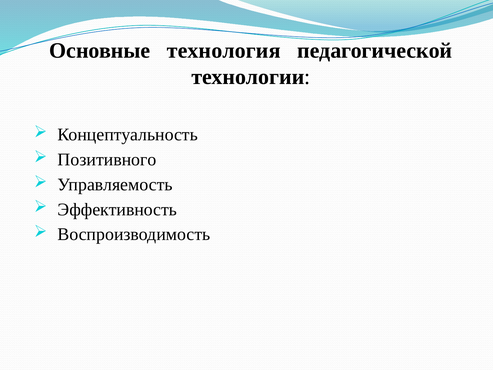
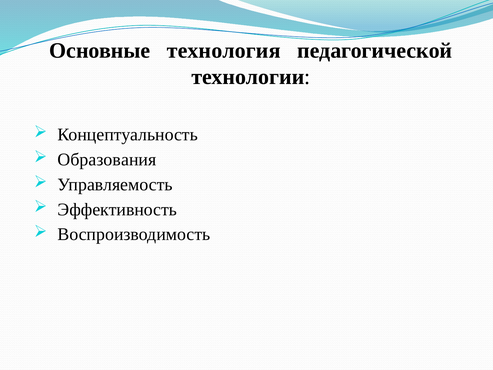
Позитивного: Позитивного -> Образования
